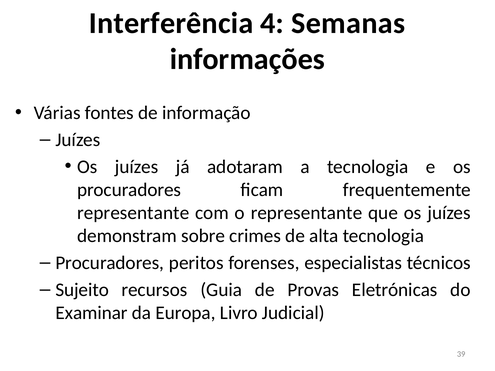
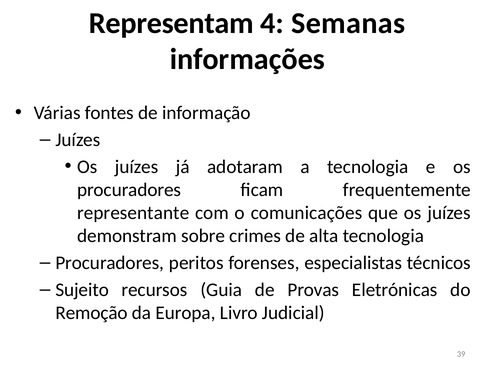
Interferência: Interferência -> Representam
o representante: representante -> comunicações
Examinar: Examinar -> Remoção
